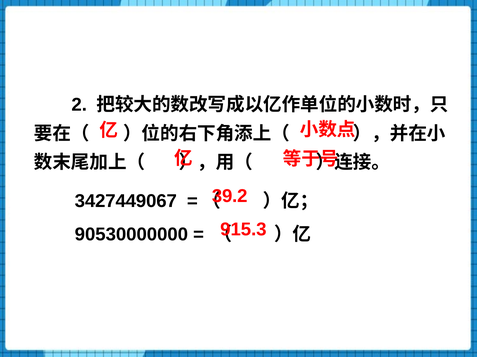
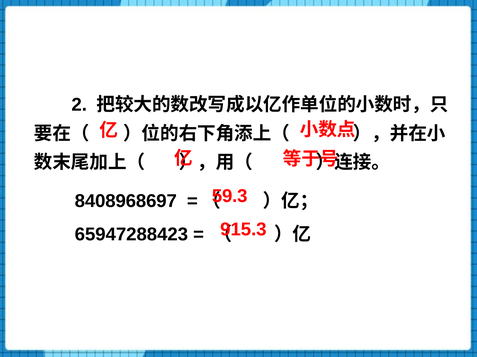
39.2: 39.2 -> 59.3
3427449067: 3427449067 -> 8408968697
90530000000: 90530000000 -> 65947288423
